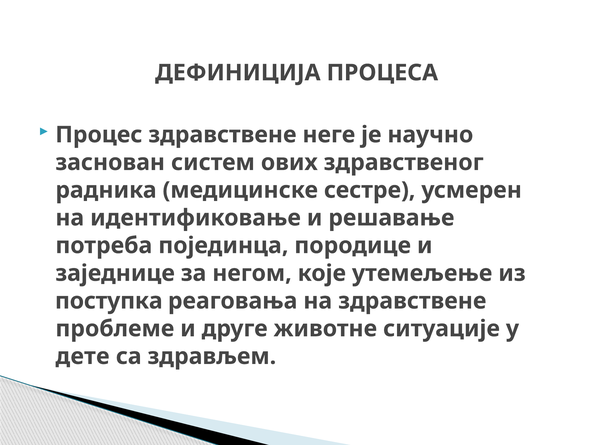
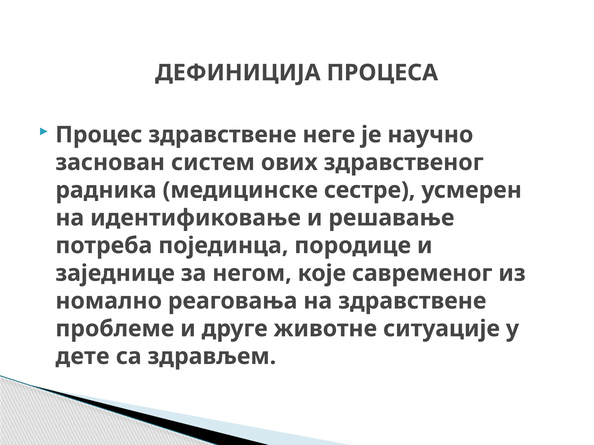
утемељење: утемељење -> савременог
поступка: поступка -> номално
